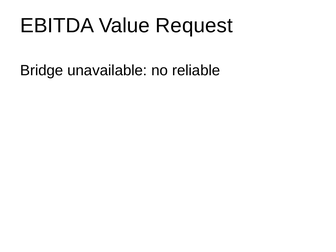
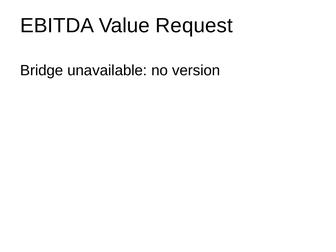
reliable: reliable -> version
